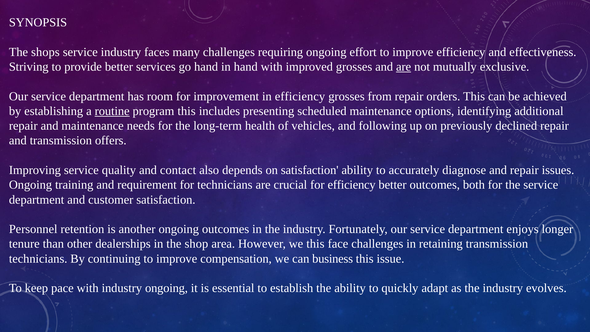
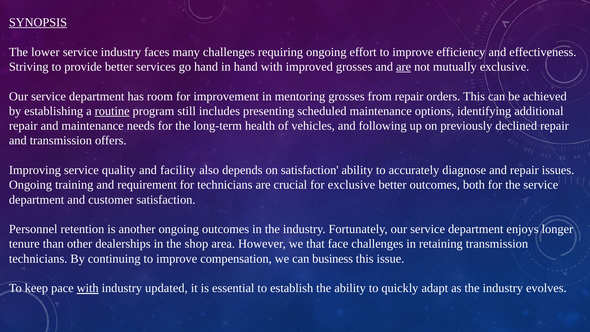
SYNOPSIS underline: none -> present
shops: shops -> lower
in efficiency: efficiency -> mentoring
program this: this -> still
contact: contact -> facility
for efficiency: efficiency -> exclusive
we this: this -> that
with at (88, 288) underline: none -> present
industry ongoing: ongoing -> updated
